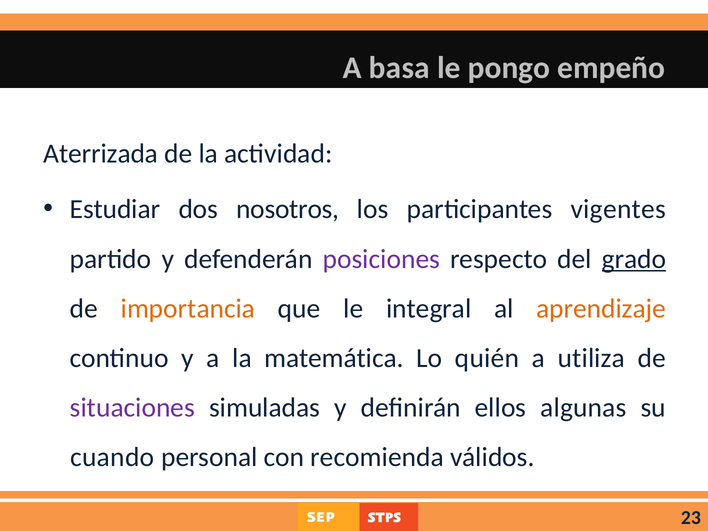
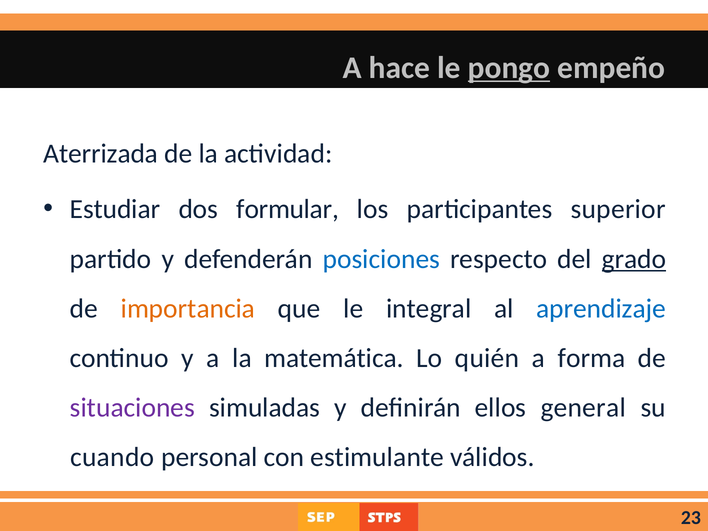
basa: basa -> hace
pongo underline: none -> present
nosotros: nosotros -> formular
vigentes: vigentes -> superior
posiciones colour: purple -> blue
aprendizaje colour: orange -> blue
utiliza: utiliza -> forma
algunas: algunas -> general
recomienda: recomienda -> estimulante
